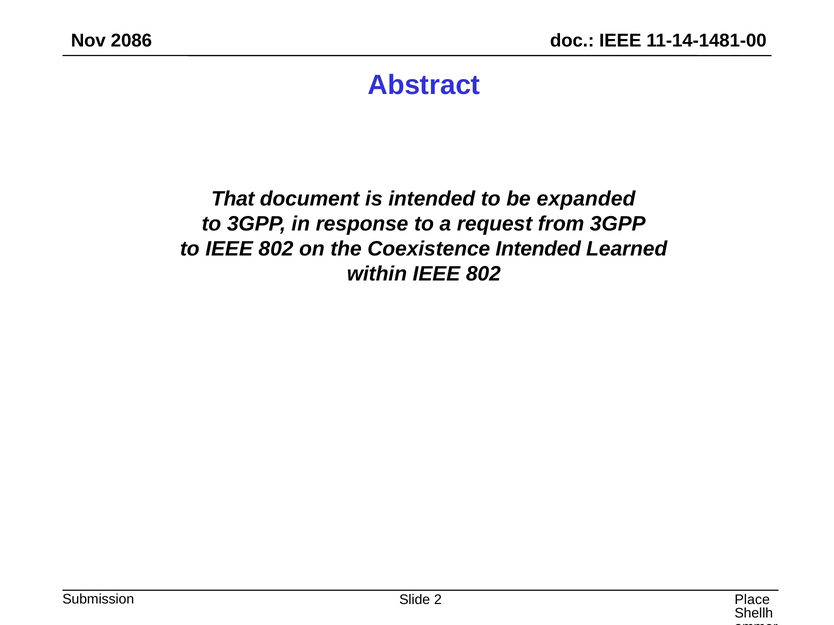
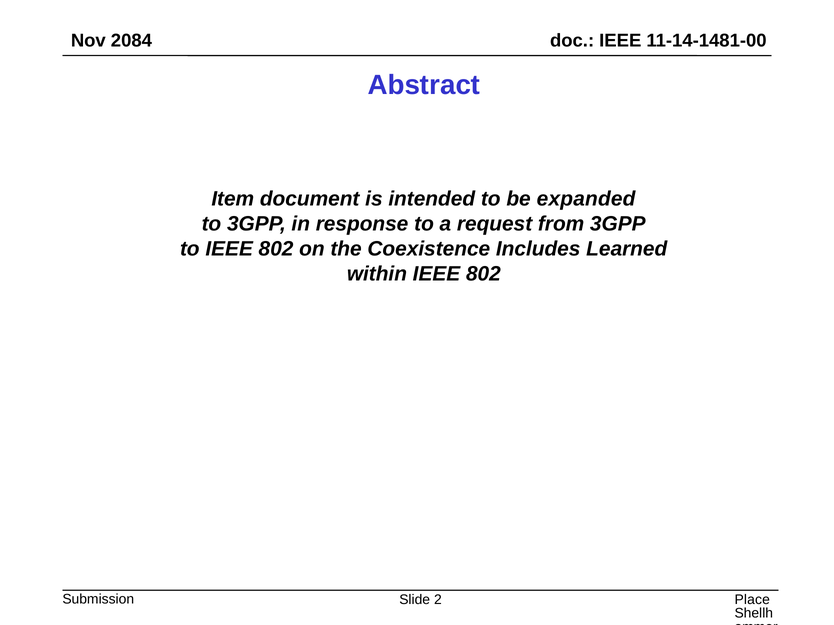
2086: 2086 -> 2084
That: That -> Item
Coexistence Intended: Intended -> Includes
